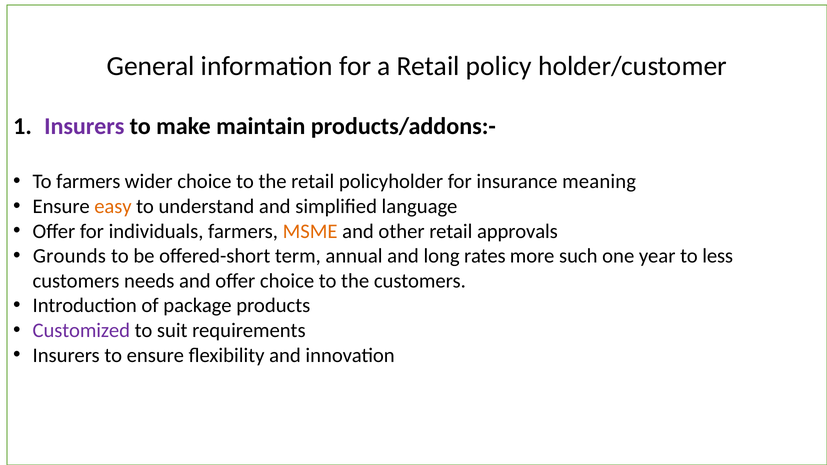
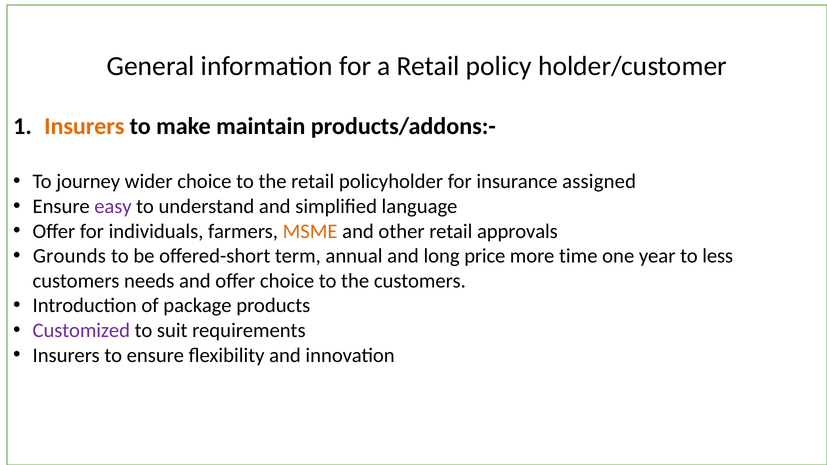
Insurers at (84, 126) colour: purple -> orange
To farmers: farmers -> journey
meaning: meaning -> assigned
easy colour: orange -> purple
rates: rates -> price
such: such -> time
